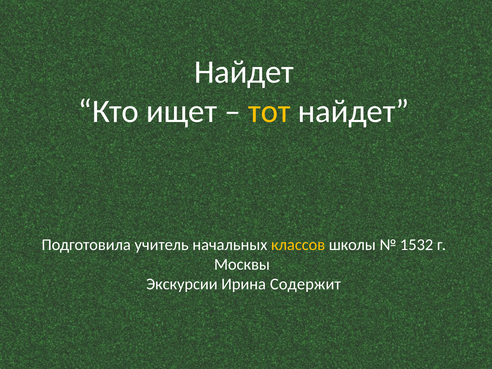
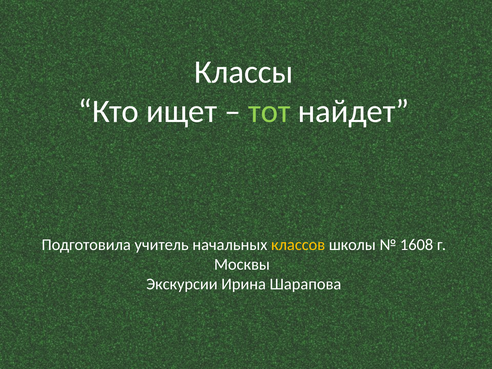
Найдет at (244, 72): Найдет -> Классы
тот colour: yellow -> light green
1532: 1532 -> 1608
Содержит: Содержит -> Шарапова
